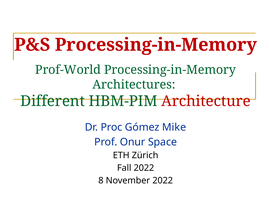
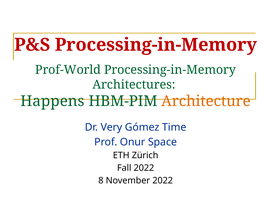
Different: Different -> Happens
Architecture colour: red -> orange
Proc: Proc -> Very
Mike: Mike -> Time
